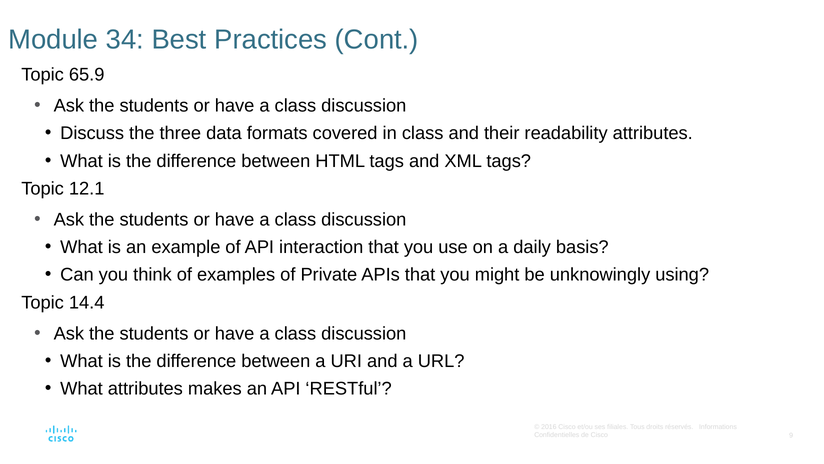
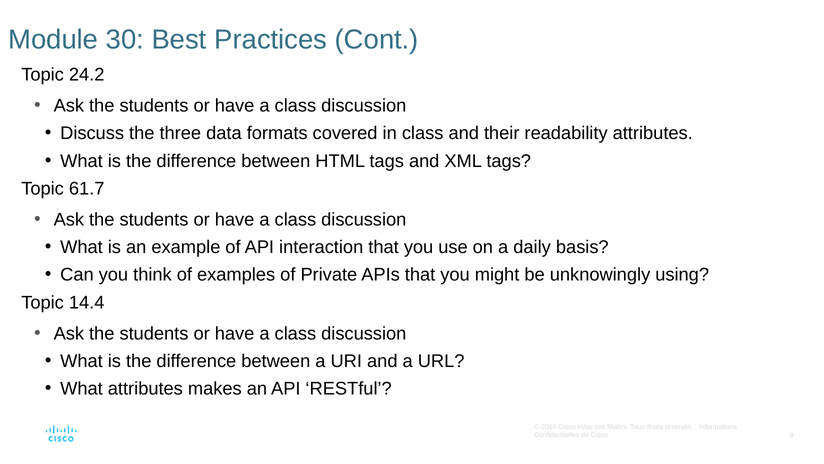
34: 34 -> 30
65.9: 65.9 -> 24.2
12.1: 12.1 -> 61.7
